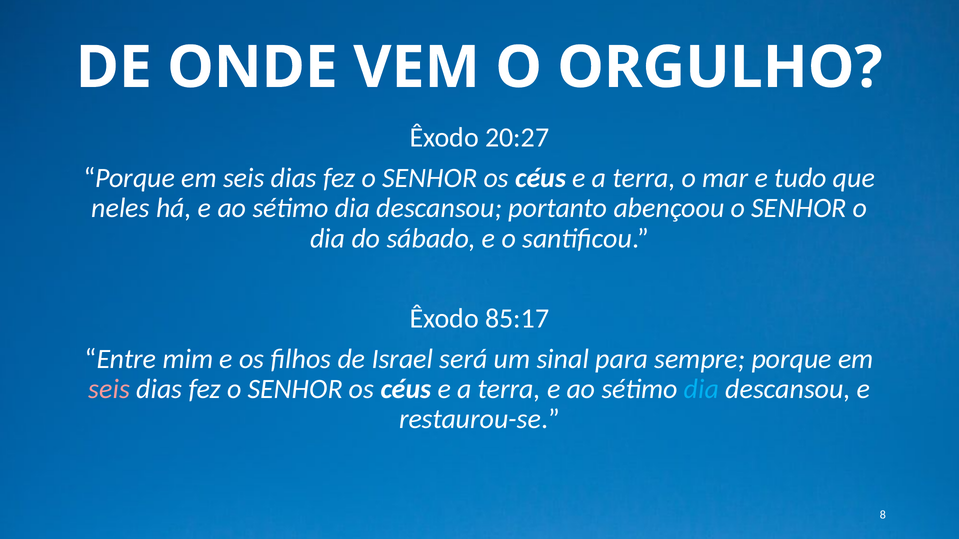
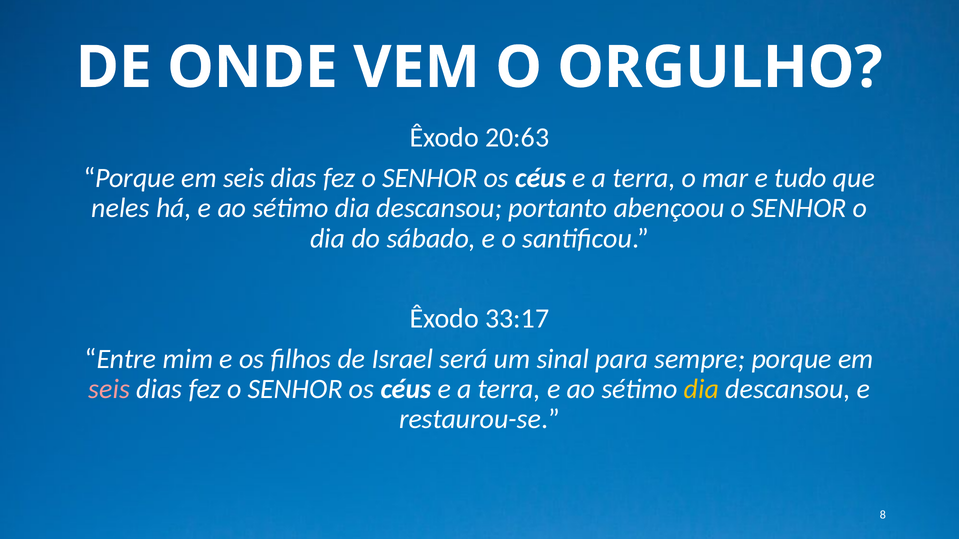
20:27: 20:27 -> 20:63
85:17: 85:17 -> 33:17
dia at (702, 389) colour: light blue -> yellow
